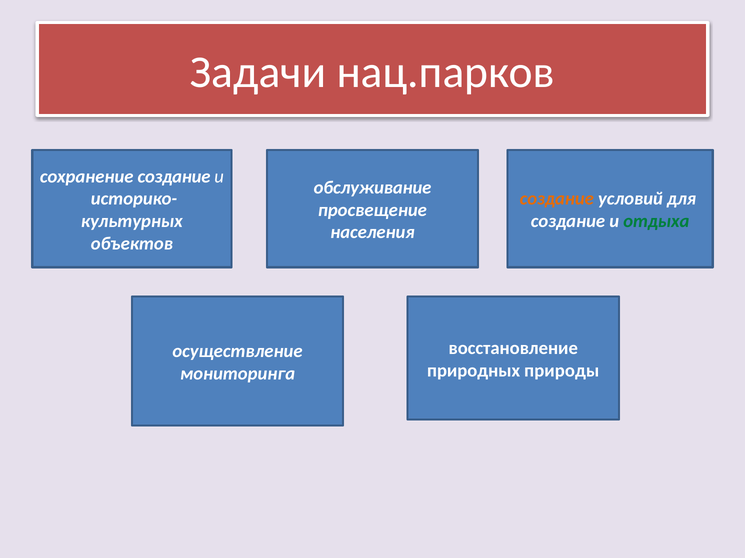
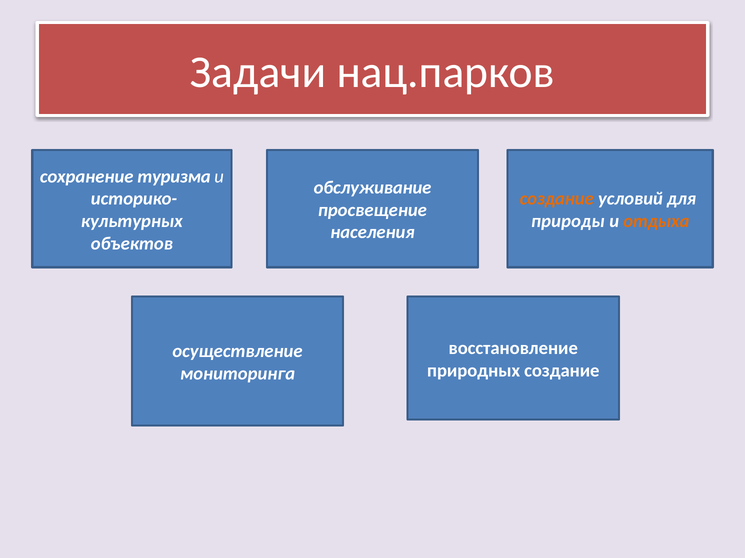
сохранение создание: создание -> туризма
создание at (568, 221): создание -> природы
отдыха colour: green -> orange
природных природы: природы -> создание
